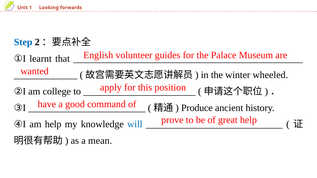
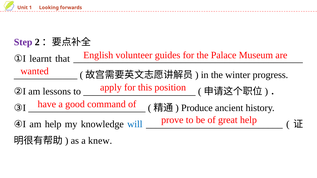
Step colour: blue -> purple
wheeled: wheeled -> progress
college: college -> lessons
mean: mean -> knew
